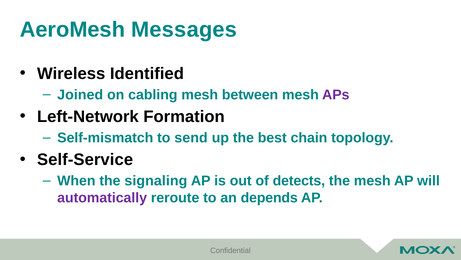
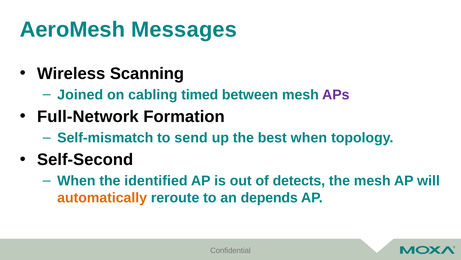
Identified: Identified -> Scanning
cabling mesh: mesh -> timed
Left-Network: Left-Network -> Full-Network
best chain: chain -> when
Self-Service: Self-Service -> Self-Second
signaling: signaling -> identified
automatically colour: purple -> orange
